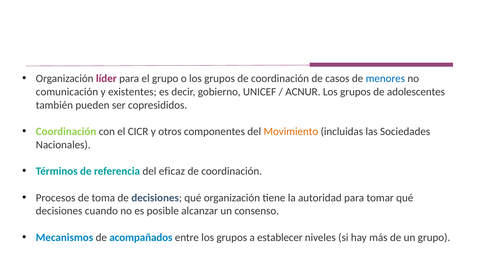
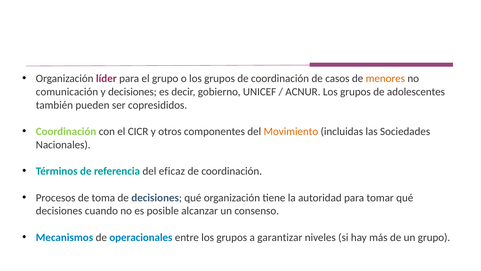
menores colour: blue -> orange
y existentes: existentes -> decisiones
acompañados: acompañados -> operacionales
establecer: establecer -> garantizar
